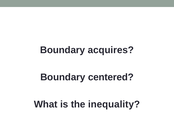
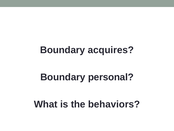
centered: centered -> personal
inequality: inequality -> behaviors
